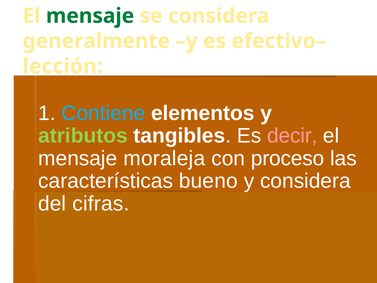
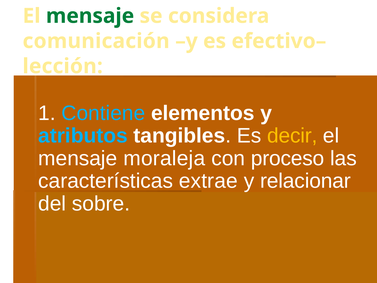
generalmente: generalmente -> comunicación
atributos colour: light green -> light blue
decir colour: pink -> yellow
bueno: bueno -> extrae
y considera: considera -> relacionar
cifras: cifras -> sobre
